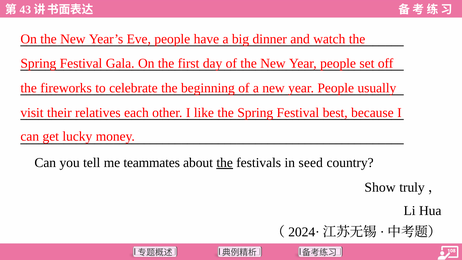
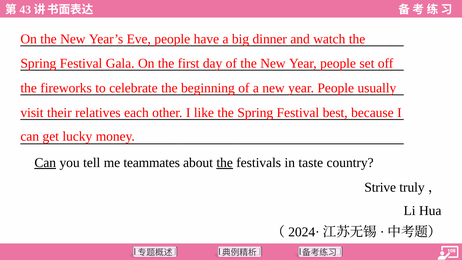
Can at (45, 163) underline: none -> present
seed: seed -> taste
Show: Show -> Strive
